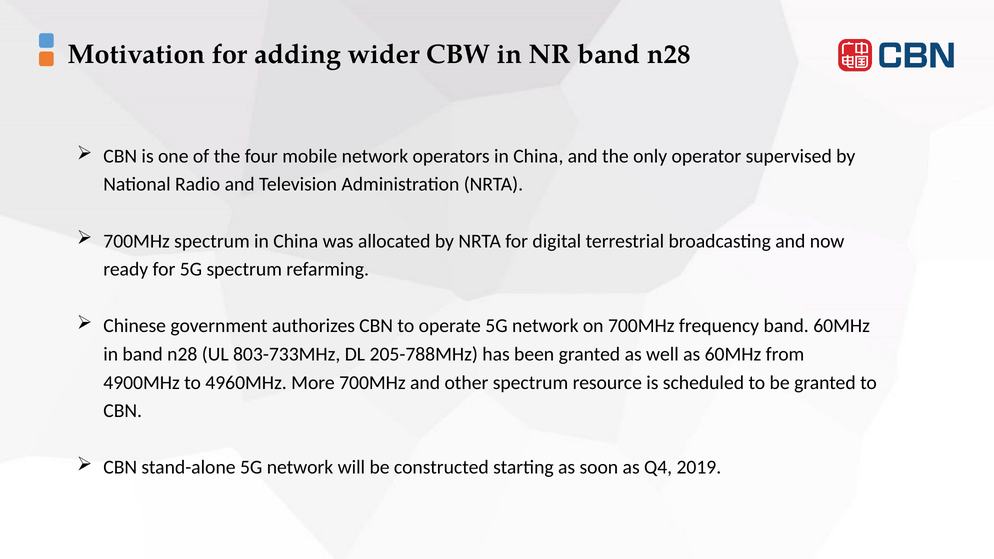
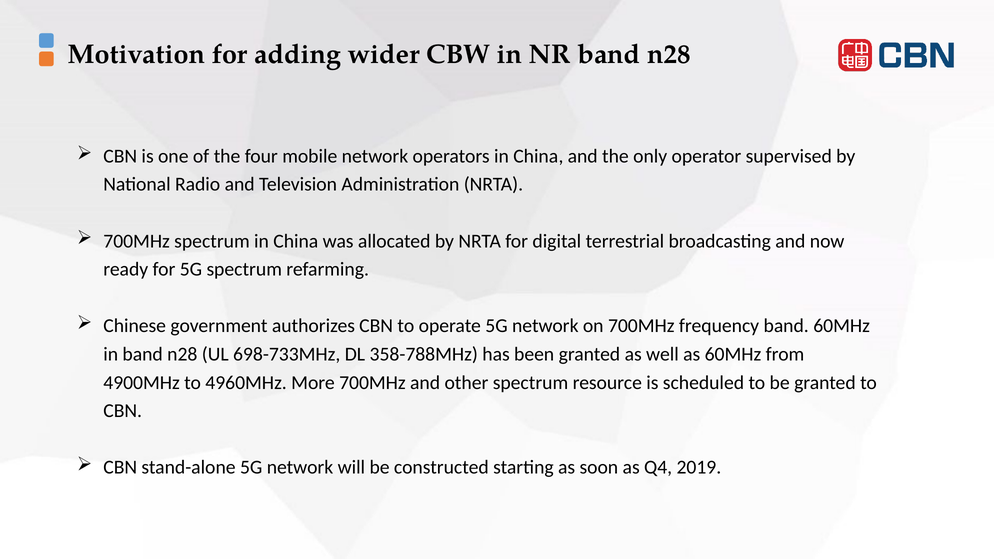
803-733MHz: 803-733MHz -> 698-733MHz
205-788MHz: 205-788MHz -> 358-788MHz
